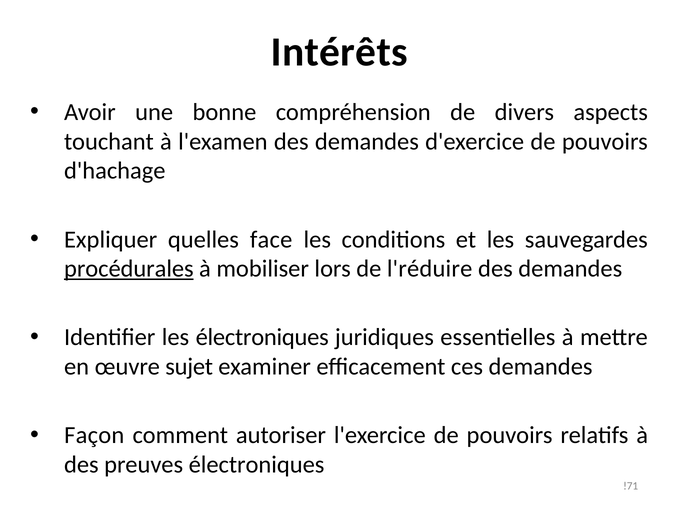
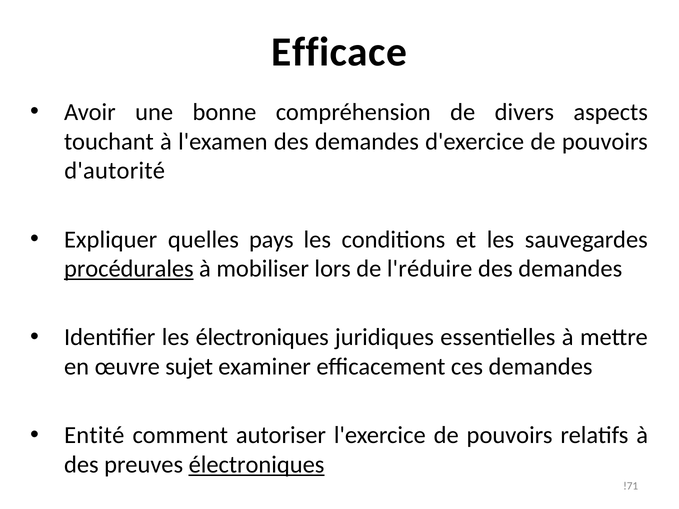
Intérêts: Intérêts -> Efficace
d'hachage: d'hachage -> d'autorité
face: face -> pays
Façon: Façon -> Entité
électroniques at (257, 465) underline: none -> present
